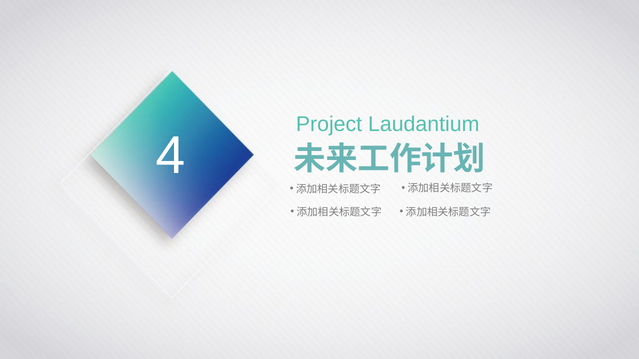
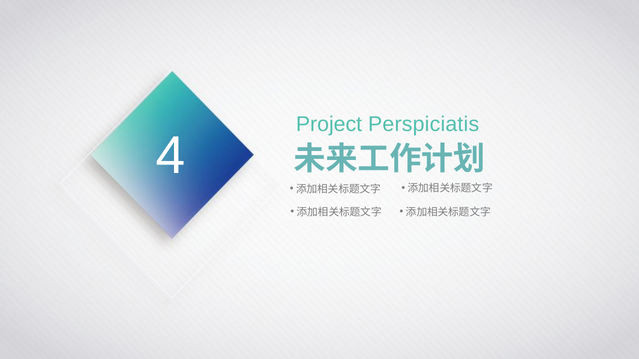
Laudantium: Laudantium -> Perspiciatis
